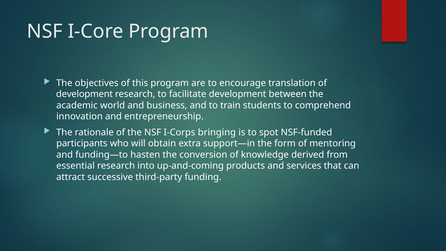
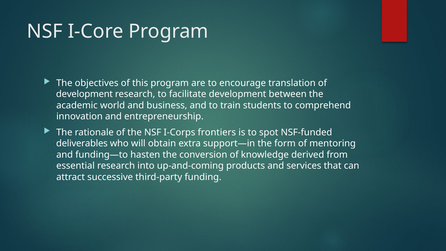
bringing: bringing -> frontiers
participants: participants -> deliverables
